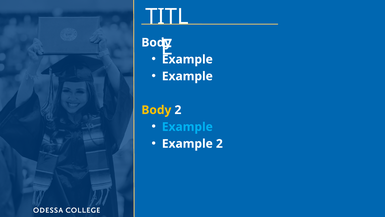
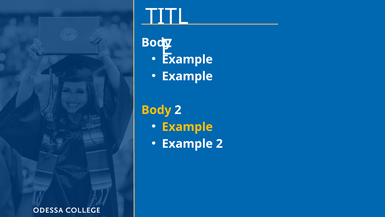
Example at (187, 127) colour: light blue -> yellow
